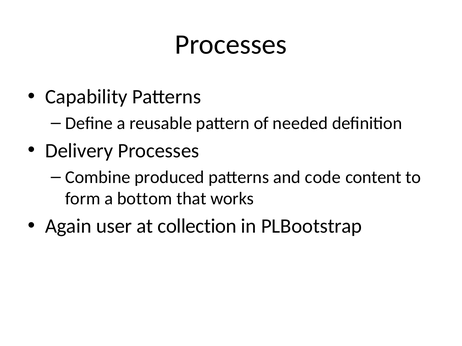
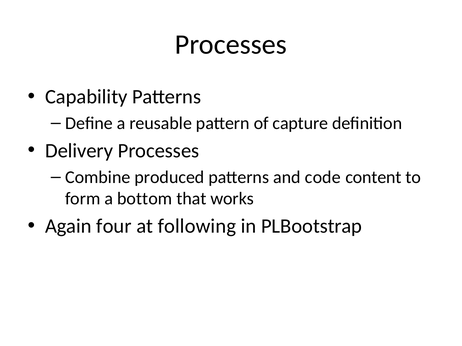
needed: needed -> capture
user: user -> four
collection: collection -> following
